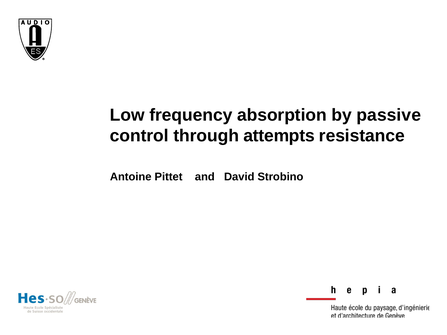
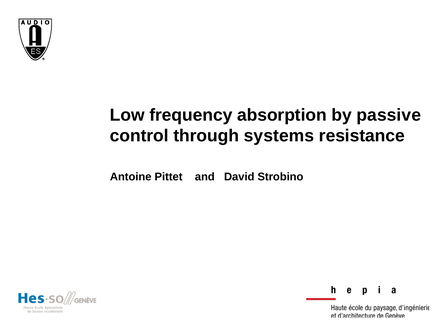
attempts: attempts -> systems
